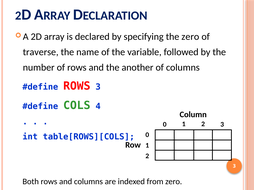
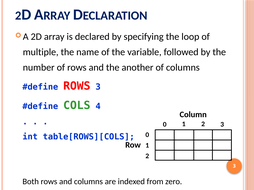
the zero: zero -> loop
traverse: traverse -> multiple
